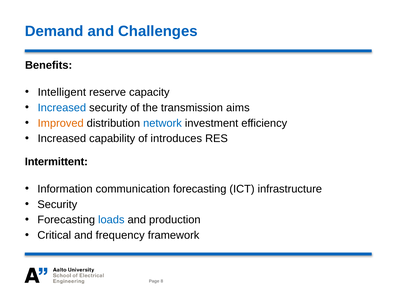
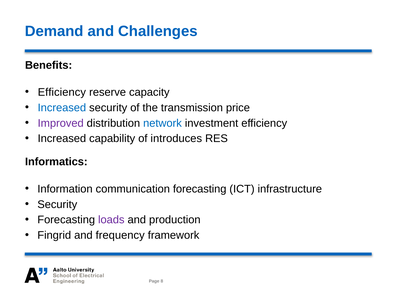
Intelligent at (62, 92): Intelligent -> Efficiency
aims: aims -> price
Improved colour: orange -> purple
Intermittent: Intermittent -> Informatics
loads colour: blue -> purple
Critical: Critical -> Fingrid
